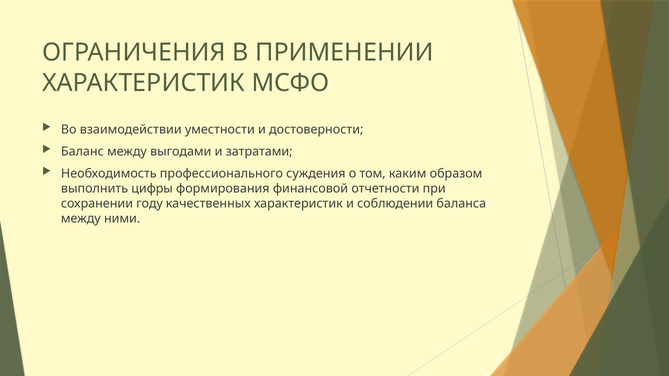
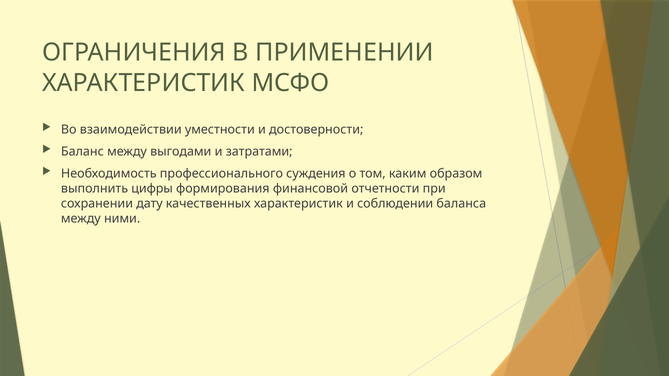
году: году -> дату
